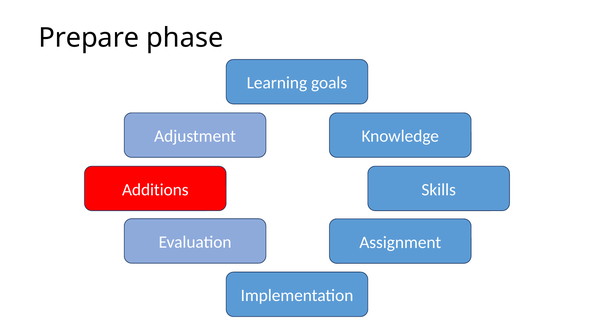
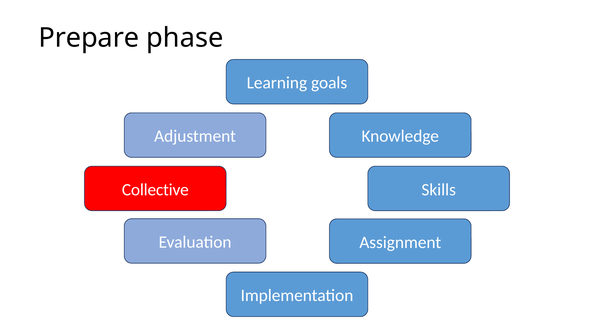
Additions: Additions -> Collective
